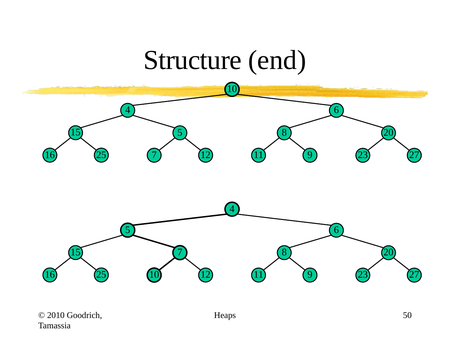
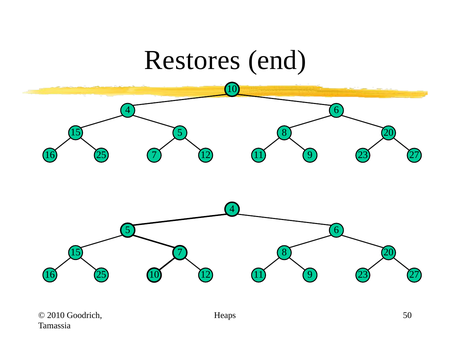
Structure: Structure -> Restores
